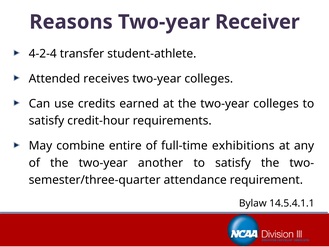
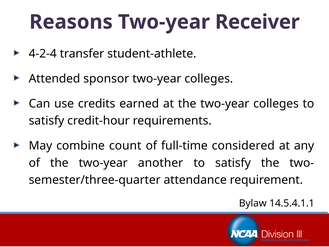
receives: receives -> sponsor
entire: entire -> count
exhibitions: exhibitions -> considered
